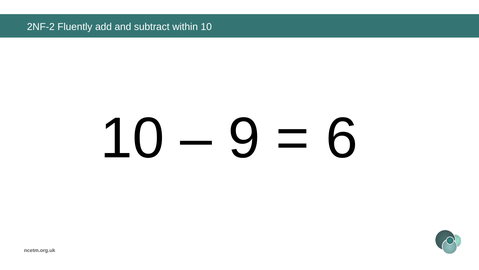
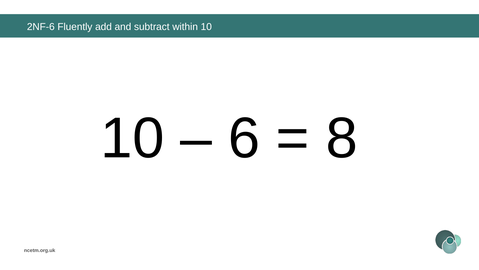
2NF-2: 2NF-2 -> 2NF-6
9: 9 -> 6
6: 6 -> 8
